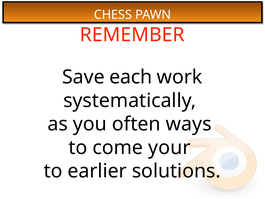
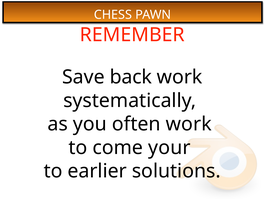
each: each -> back
often ways: ways -> work
